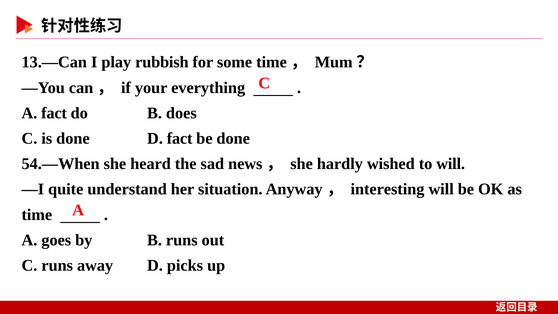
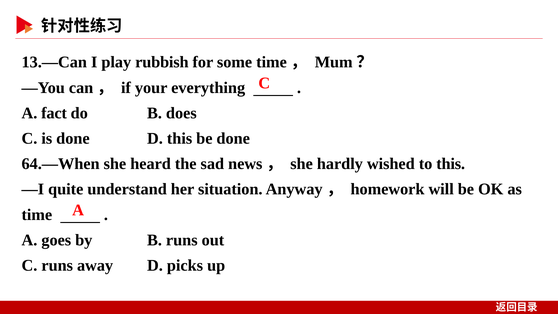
D fact: fact -> this
54.—When: 54.—When -> 64.—When
to will: will -> this
interesting: interesting -> homework
